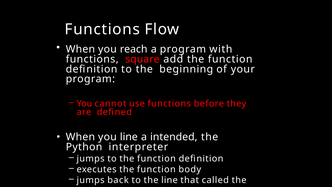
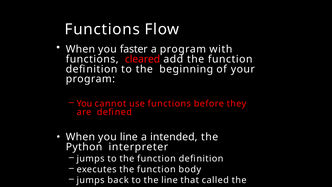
reach: reach -> faster
square: square -> cleared
